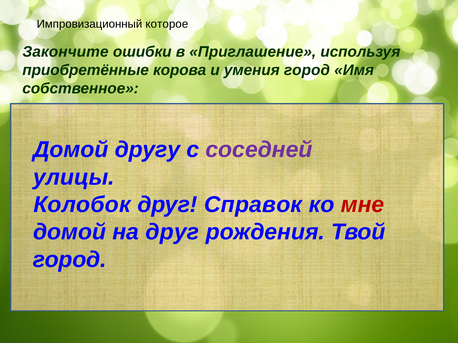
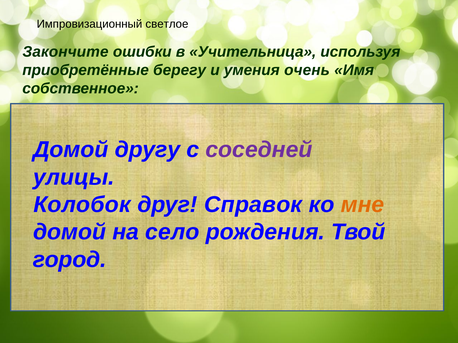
которое: которое -> светлое
Приглашение: Приглашение -> Учительница
корова: корова -> берегу
умения город: город -> очень
мне colour: red -> orange
на друг: друг -> село
